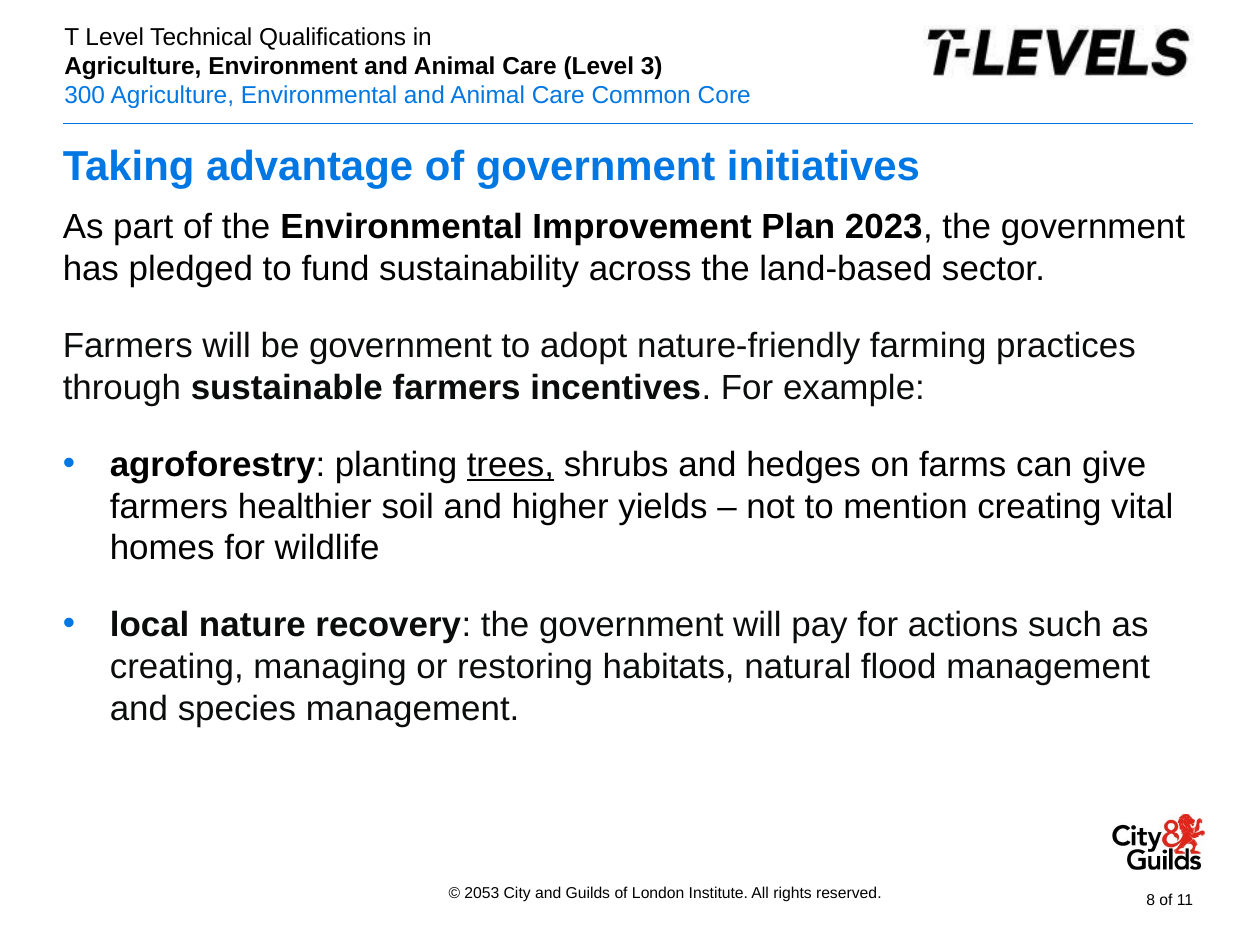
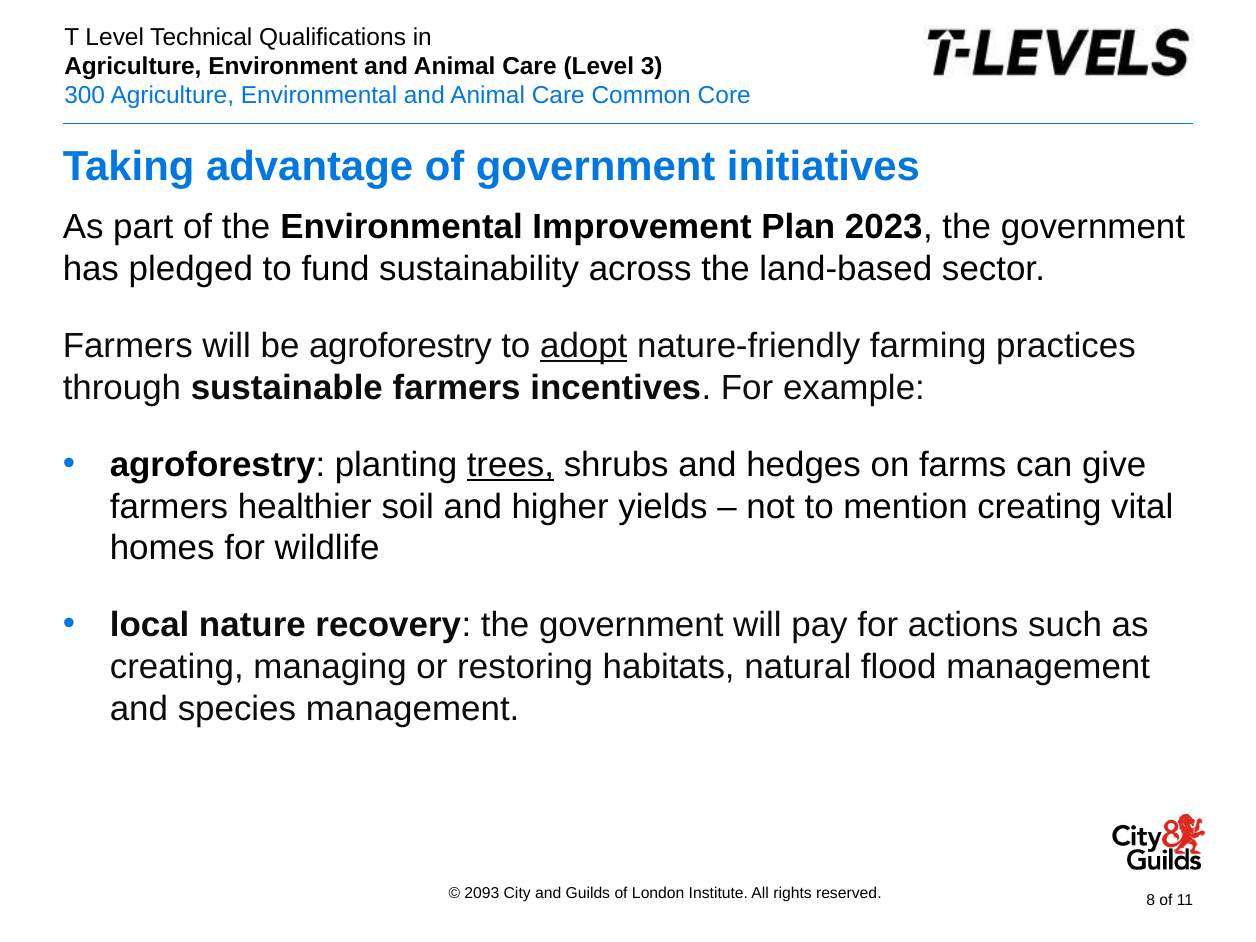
be government: government -> agroforestry
adopt underline: none -> present
2053: 2053 -> 2093
